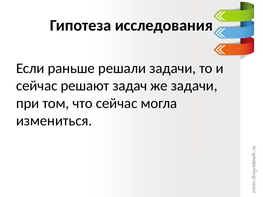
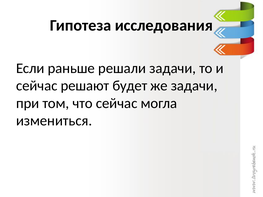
задач: задач -> будет
